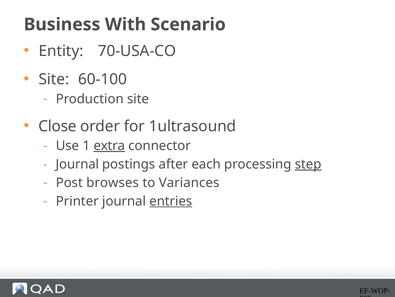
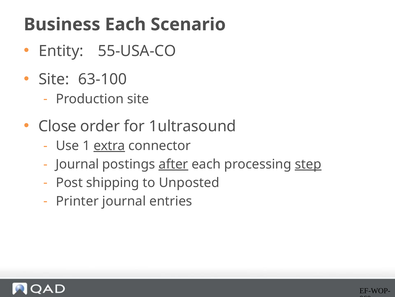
Business With: With -> Each
70-USA-CO: 70-USA-CO -> 55-USA-CO
60-100: 60-100 -> 63-100
after underline: none -> present
browses: browses -> shipping
Variances: Variances -> Unposted
entries underline: present -> none
